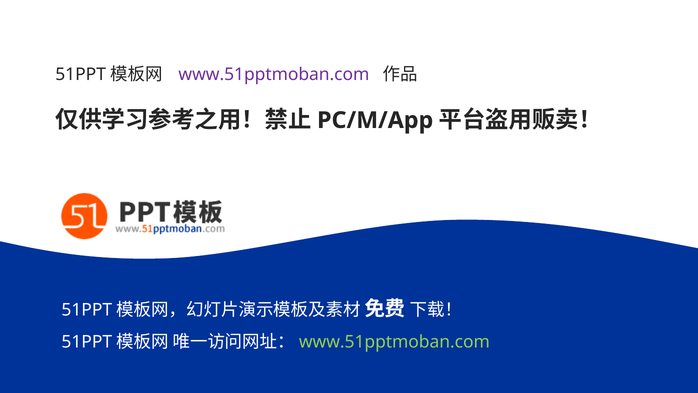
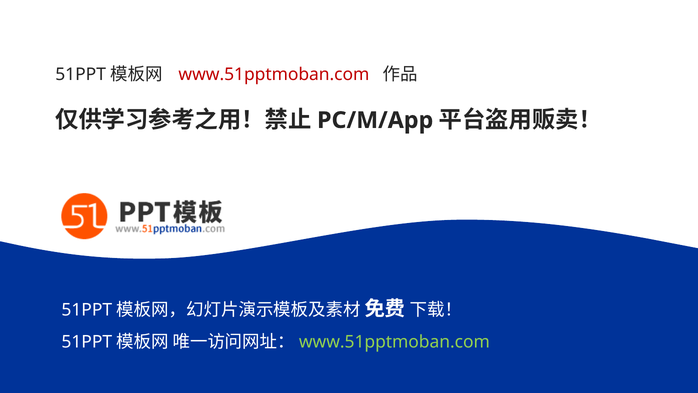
www.51pptmoban.com at (274, 74) colour: purple -> red
